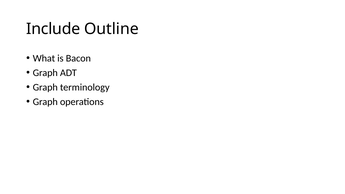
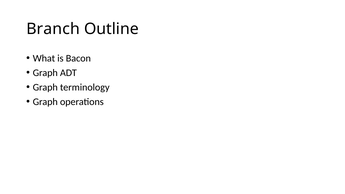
Include: Include -> Branch
